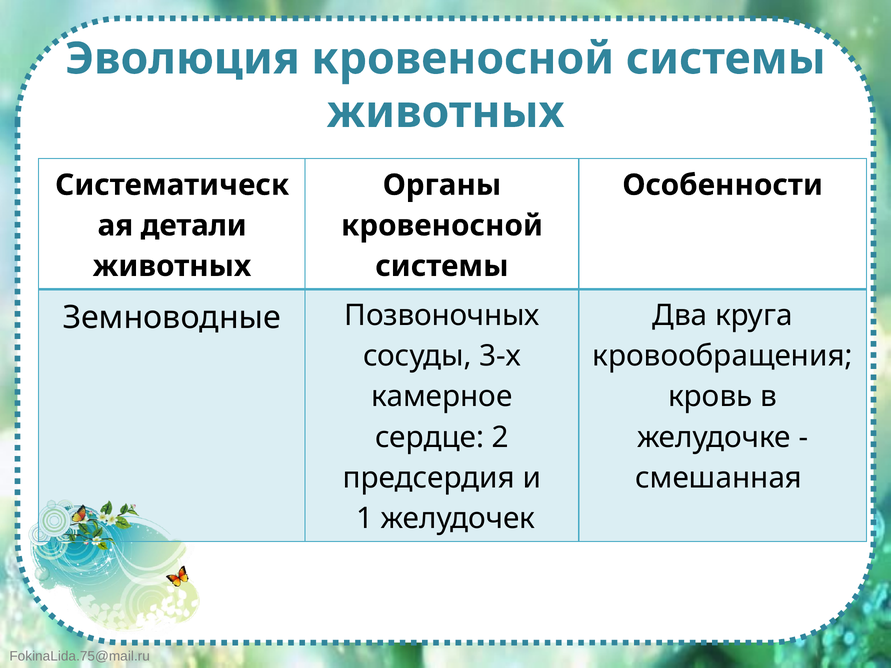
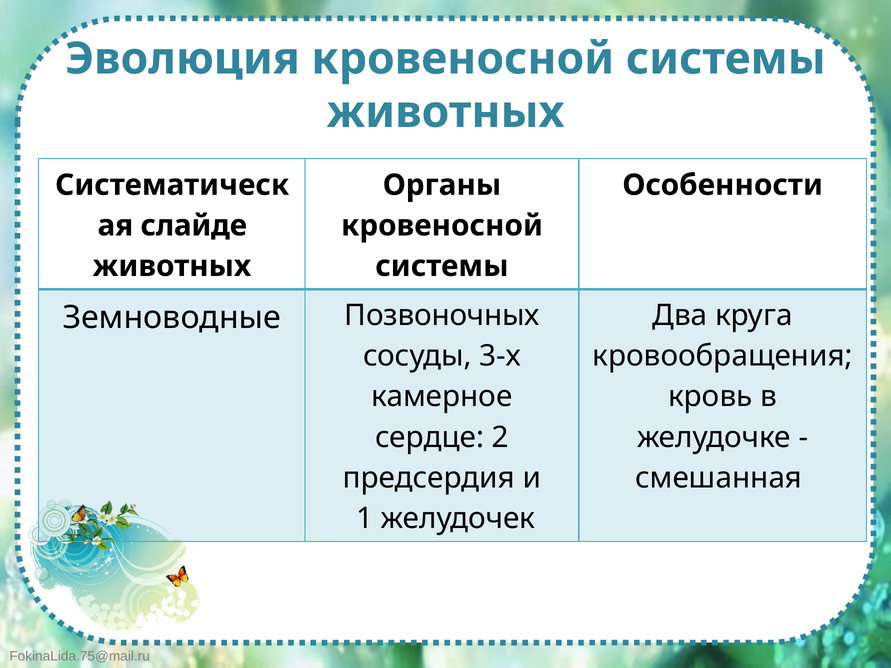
детали: детали -> слайде
